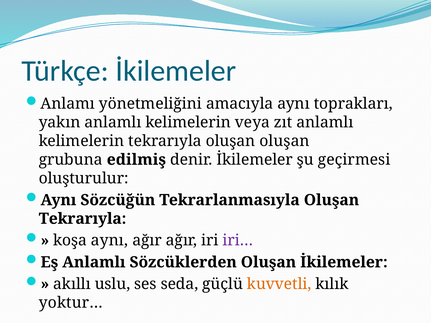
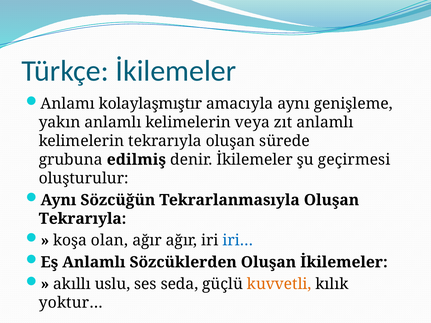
yönetmeliğini: yönetmeliğini -> kolaylaşmıştır
toprakları: toprakları -> genişleme
oluşan oluşan: oluşan -> sürede
koşa aynı: aynı -> olan
iri… colour: purple -> blue
